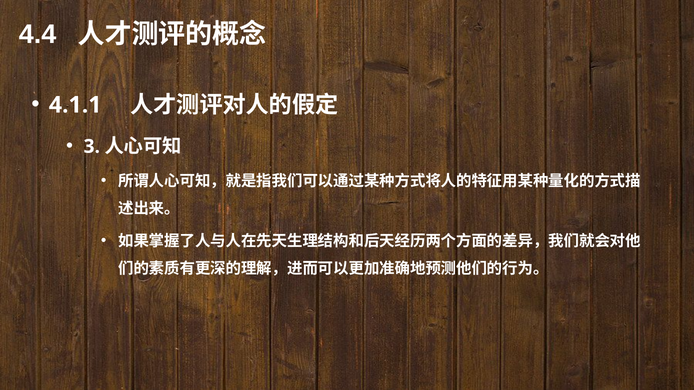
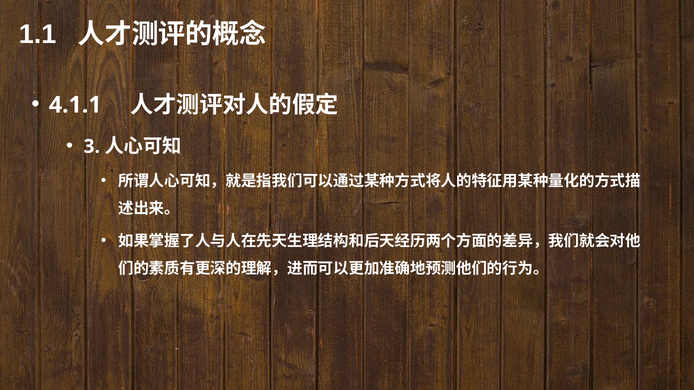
4.4: 4.4 -> 1.1
